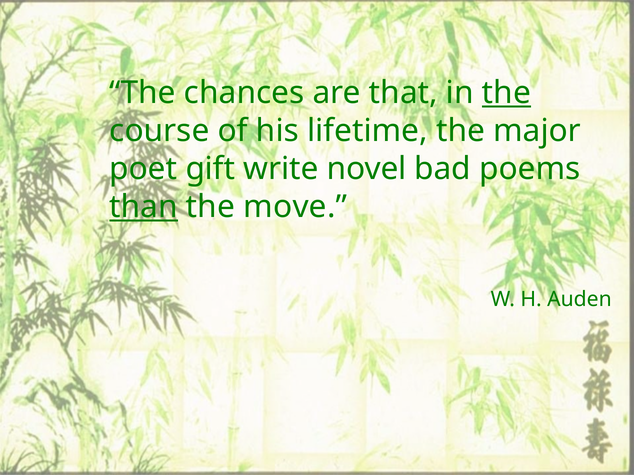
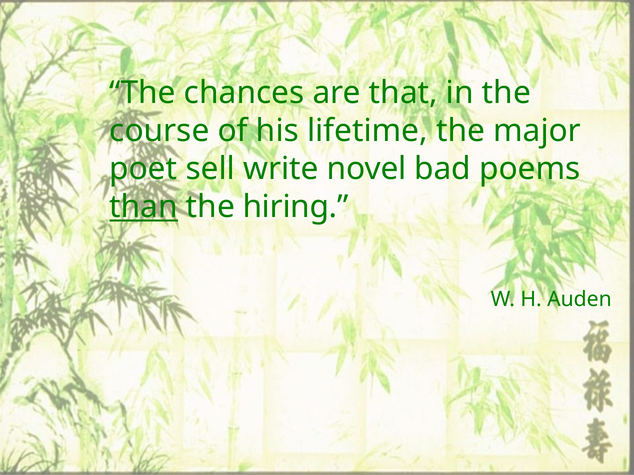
the at (506, 93) underline: present -> none
gift: gift -> sell
move: move -> hiring
